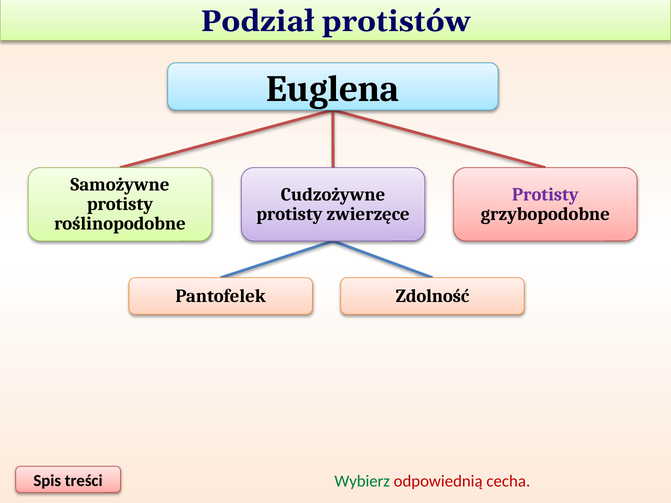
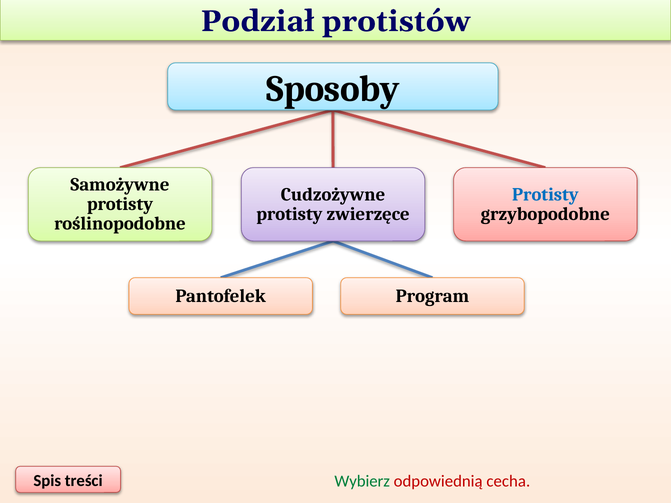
Euglena: Euglena -> Sposoby
Protisty at (545, 195) colour: purple -> blue
Zdolność: Zdolność -> Program
